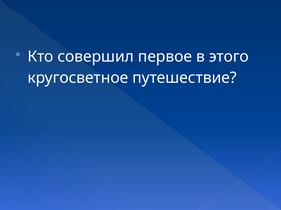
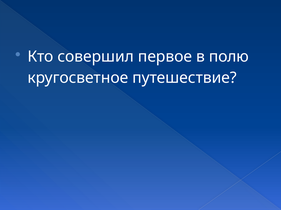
этого: этого -> полю
